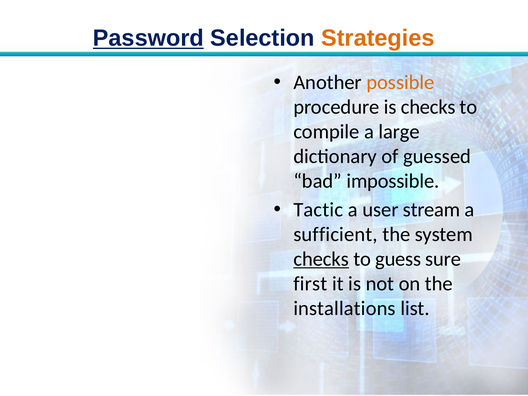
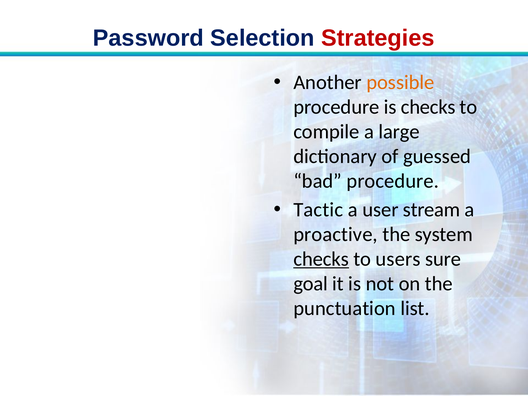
Password underline: present -> none
Strategies colour: orange -> red
bad impossible: impossible -> procedure
sufficient: sufficient -> proactive
guess: guess -> users
first: first -> goal
installations: installations -> punctuation
